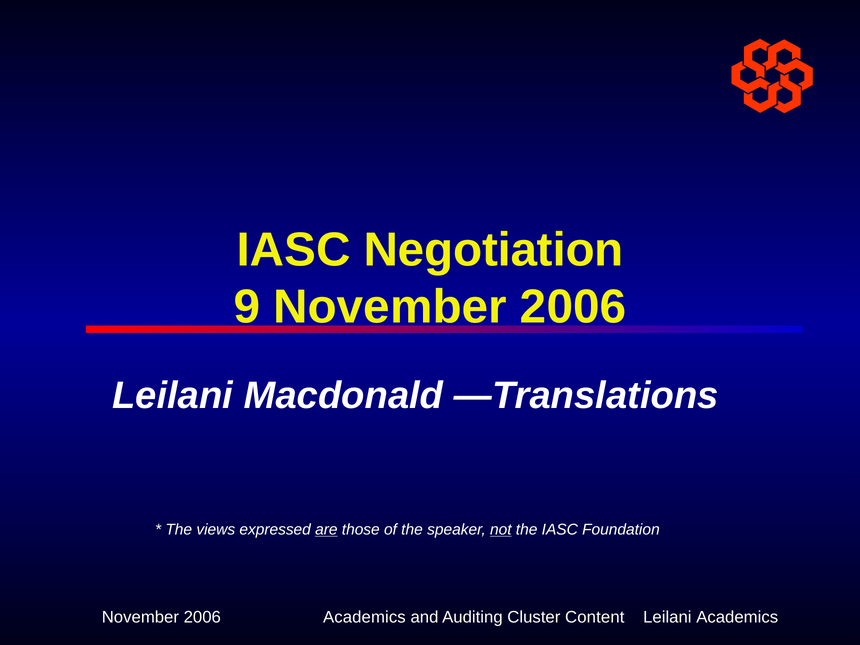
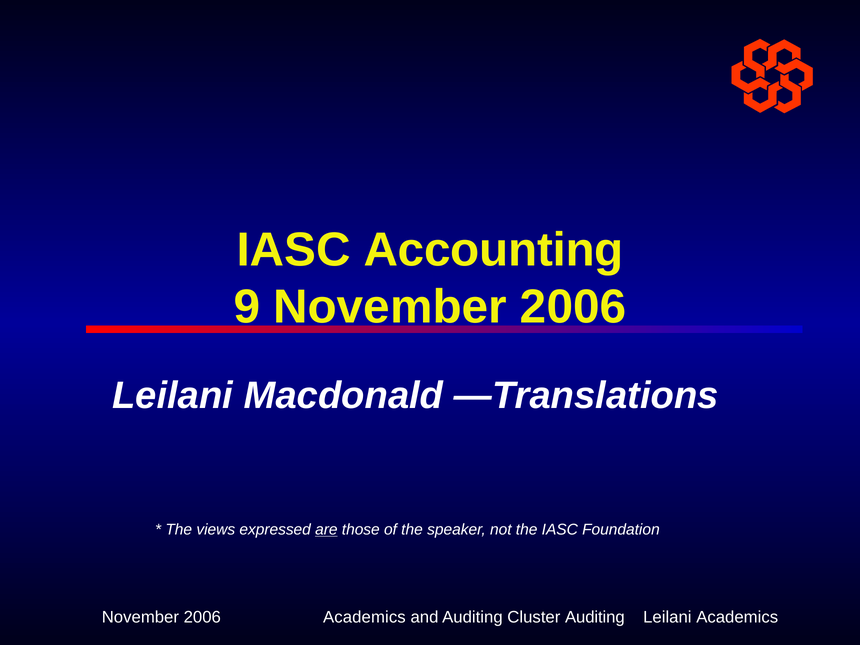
Negotiation: Negotiation -> Accounting
not underline: present -> none
Cluster Content: Content -> Auditing
